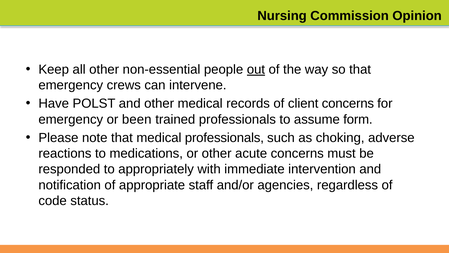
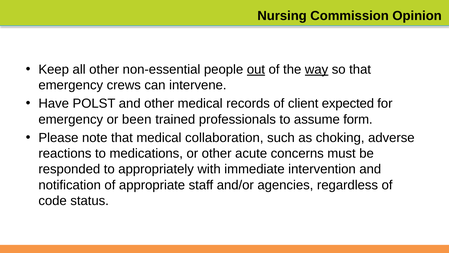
way underline: none -> present
client concerns: concerns -> expected
medical professionals: professionals -> collaboration
